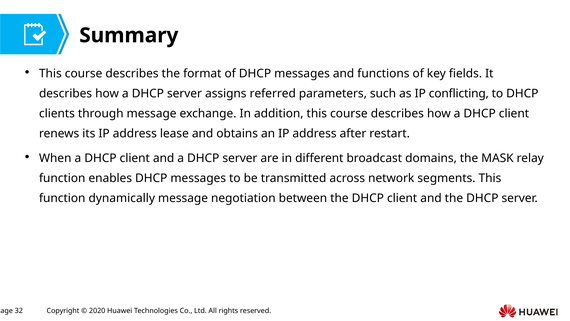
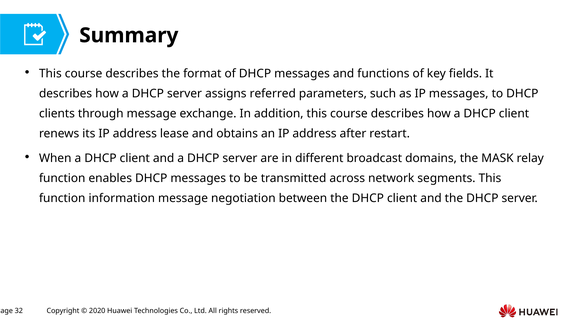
IP conflicting: conflicting -> messages
dynamically: dynamically -> information
